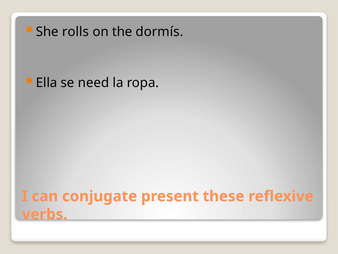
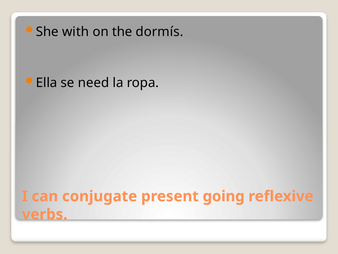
rolls: rolls -> with
these: these -> going
